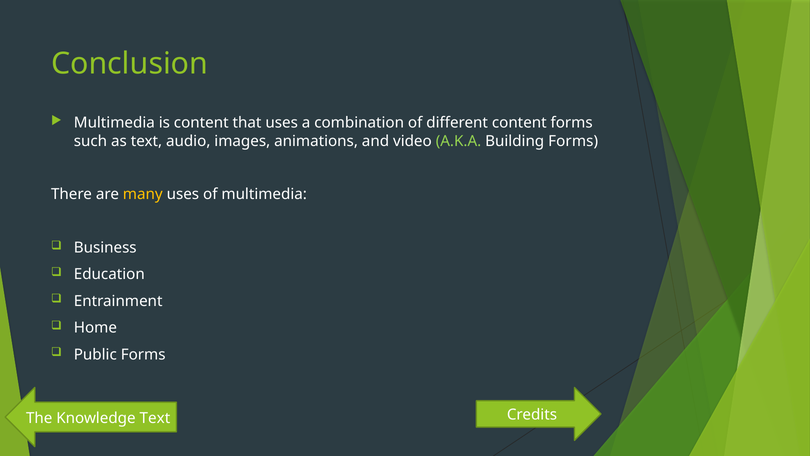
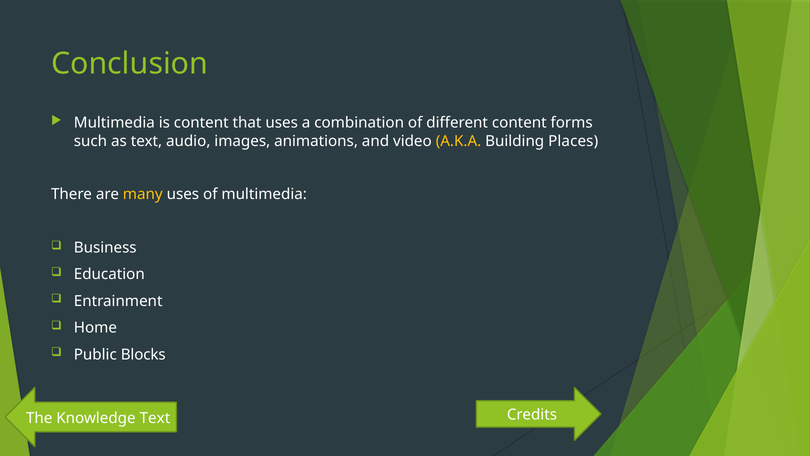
A.K.A colour: light green -> yellow
Building Forms: Forms -> Places
Public Forms: Forms -> Blocks
